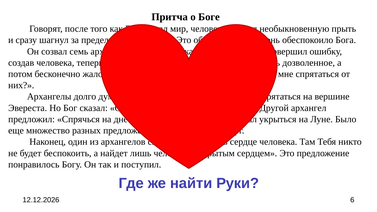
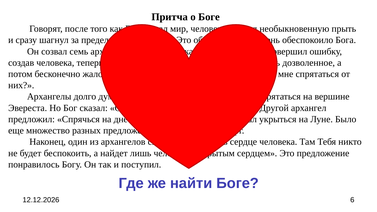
найти Руки: Руки -> Боге
